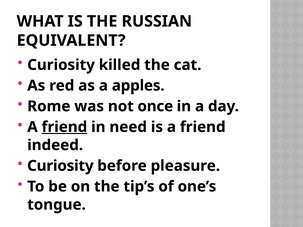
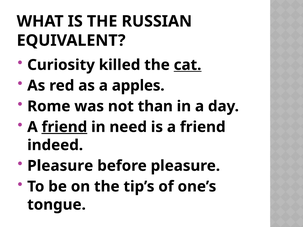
cat underline: none -> present
once: once -> than
Curiosity at (60, 166): Curiosity -> Pleasure
